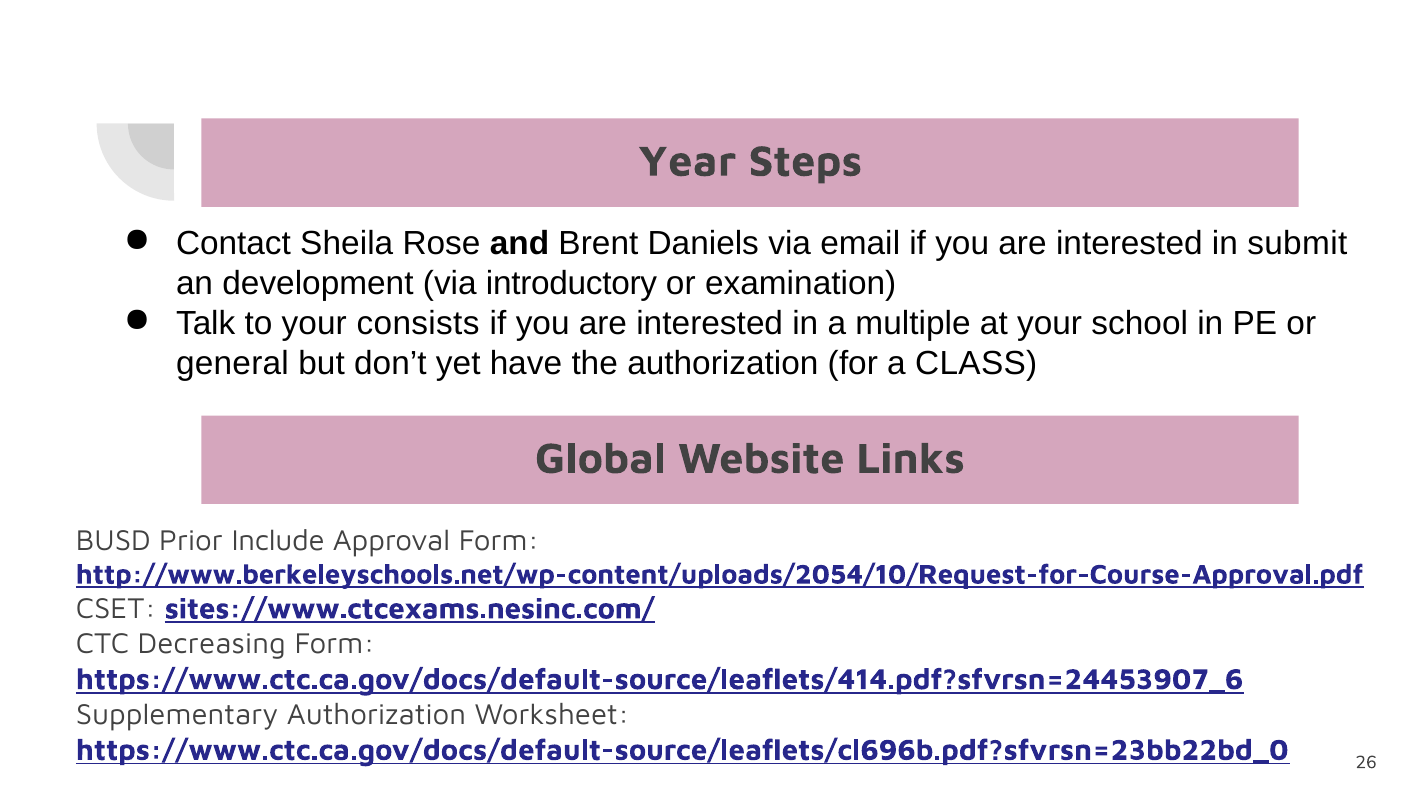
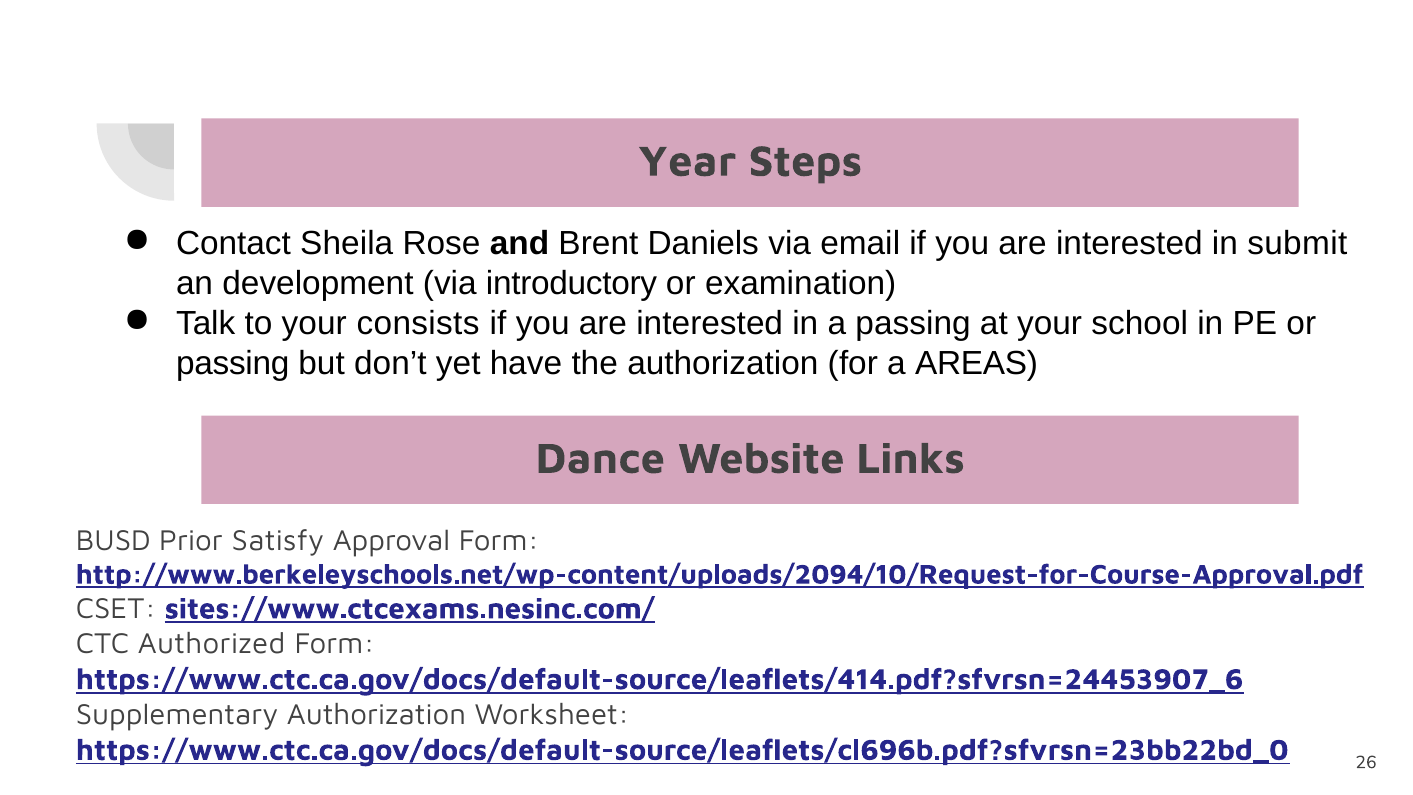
a multiple: multiple -> passing
general at (232, 364): general -> passing
CLASS: CLASS -> AREAS
Global: Global -> Dance
Include: Include -> Satisfy
http://www.berkeleyschools.net/wp-content/uploads/2054/10/Request-for-Course-Approval.pdf: http://www.berkeleyschools.net/wp-content/uploads/2054/10/Request-for-Course-Approval.pdf -> http://www.berkeleyschools.net/wp-content/uploads/2094/10/Request-for-Course-Approval.pdf
Decreasing: Decreasing -> Authorized
